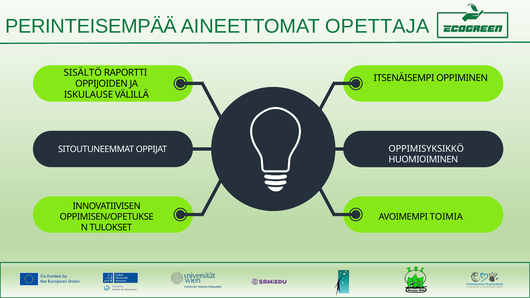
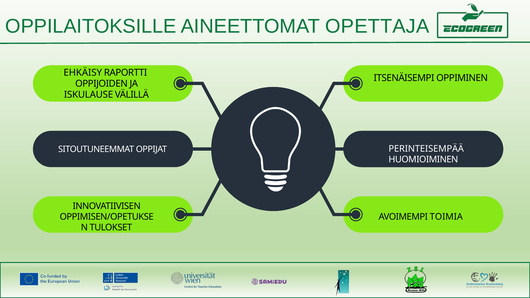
PERINTEISEMPÄÄ: PERINTEISEMPÄÄ -> OPPILAITOKSILLE
SISÄLTÖ: SISÄLTÖ -> EHKÄISY
OPPIMISYKSIKKÖ: OPPIMISYKSIKKÖ -> PERINTEISEMPÄÄ
